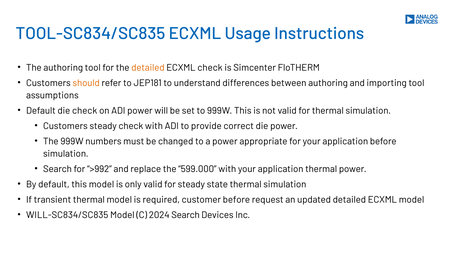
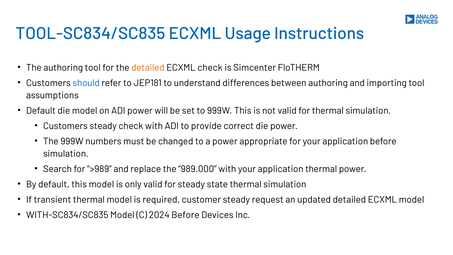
should colour: orange -> blue
die check: check -> model
>992: >992 -> >989
599.000: 599.000 -> 989.000
customer before: before -> steady
WILL-SC834/SC835: WILL-SC834/SC835 -> WITH-SC834/SC835
2024 Search: Search -> Before
